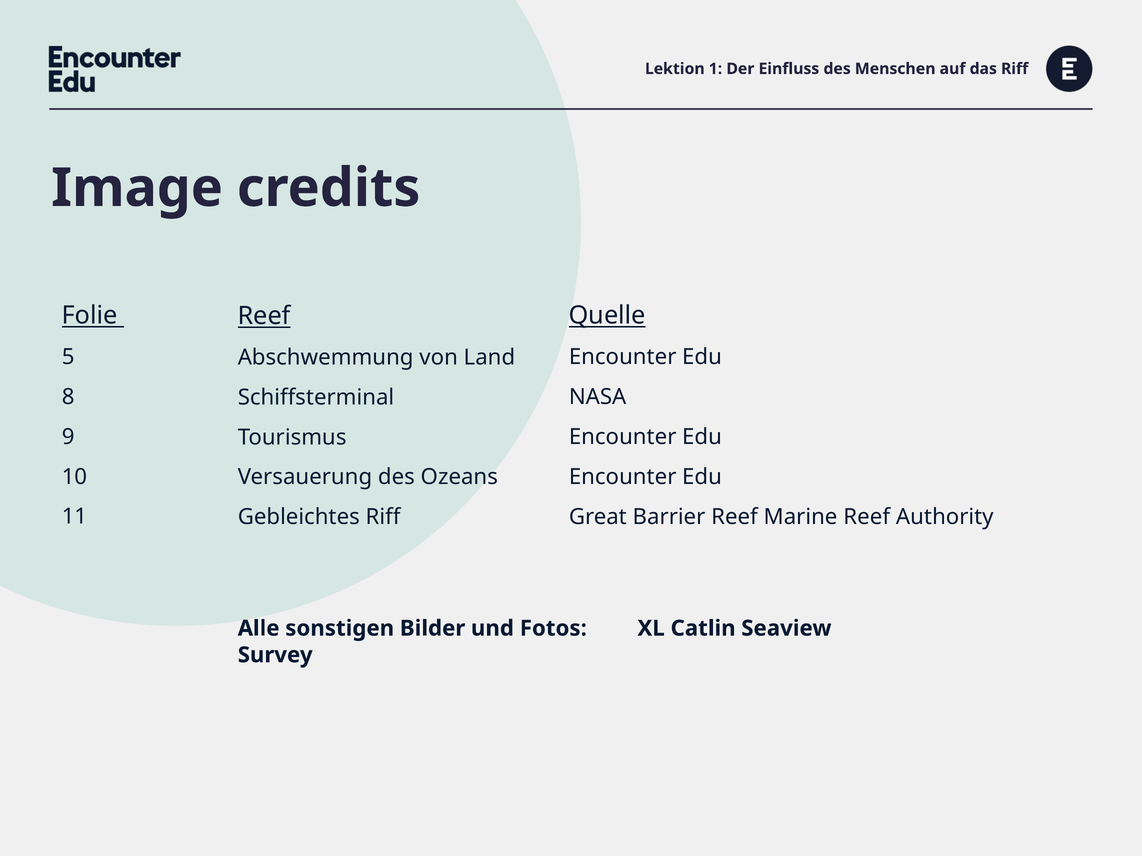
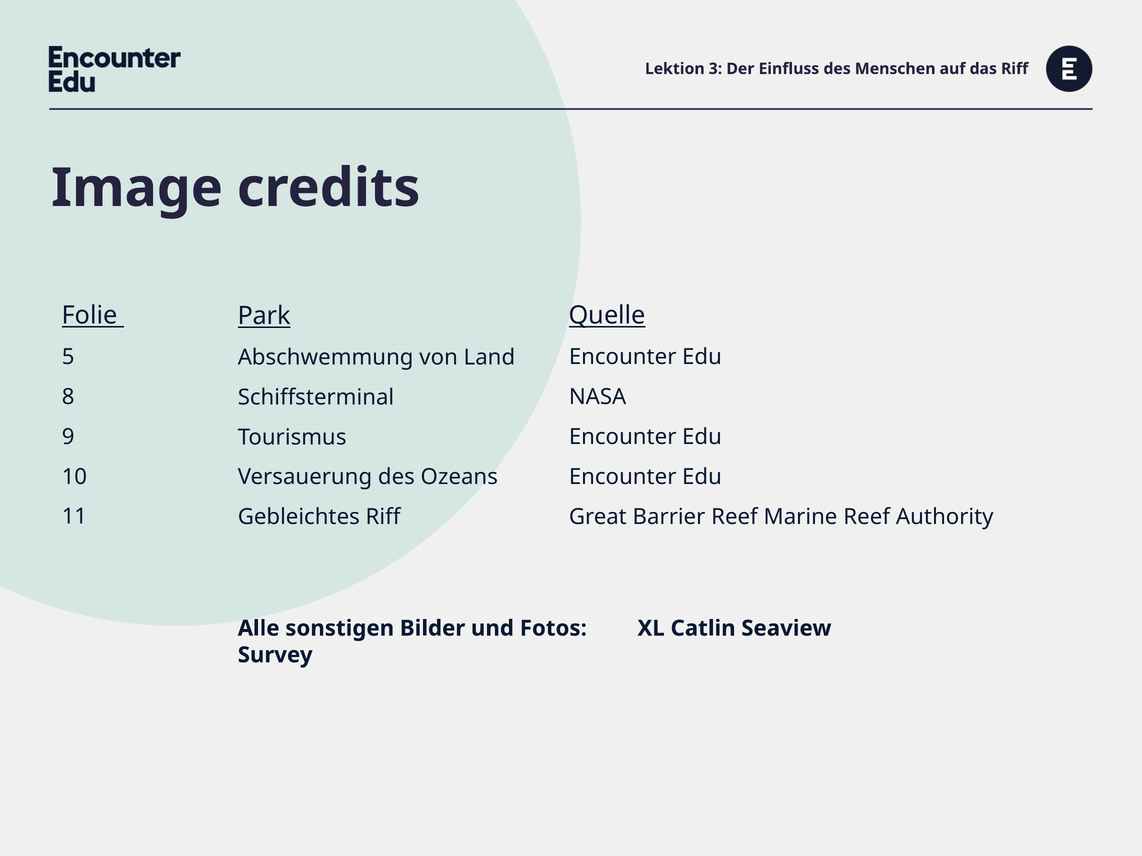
1: 1 -> 3
Reef at (264, 316): Reef -> Park
